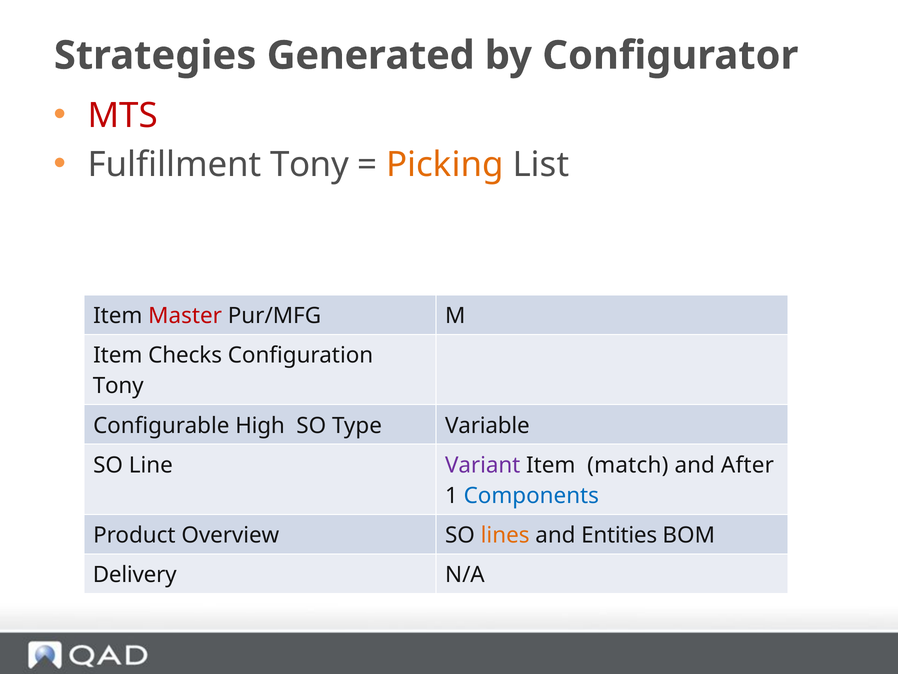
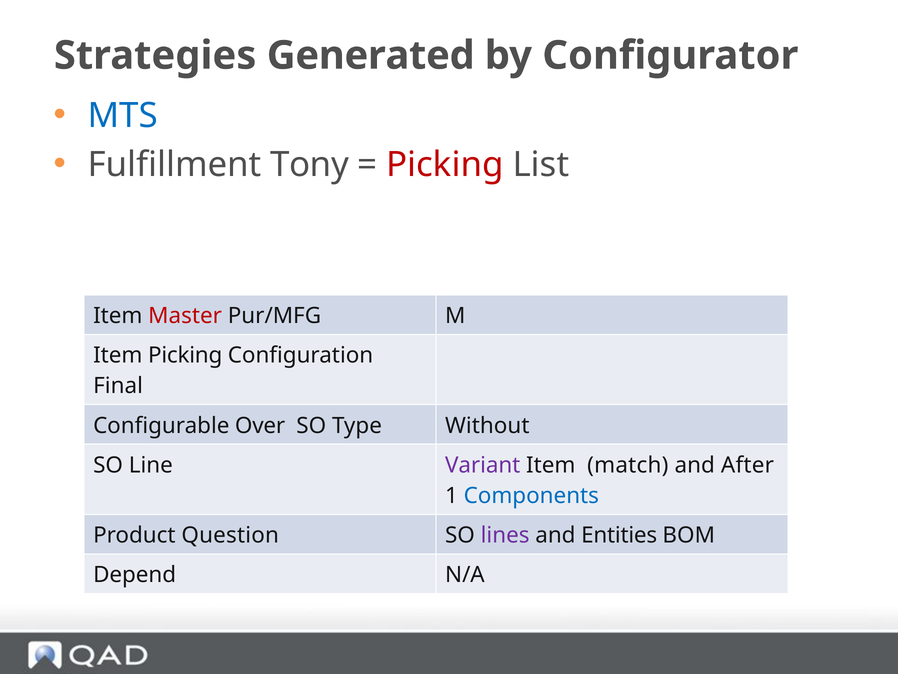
MTS colour: red -> blue
Picking at (445, 164) colour: orange -> red
Item Checks: Checks -> Picking
Tony at (118, 386): Tony -> Final
High: High -> Over
Variable: Variable -> Without
Overview: Overview -> Question
lines colour: orange -> purple
Delivery: Delivery -> Depend
